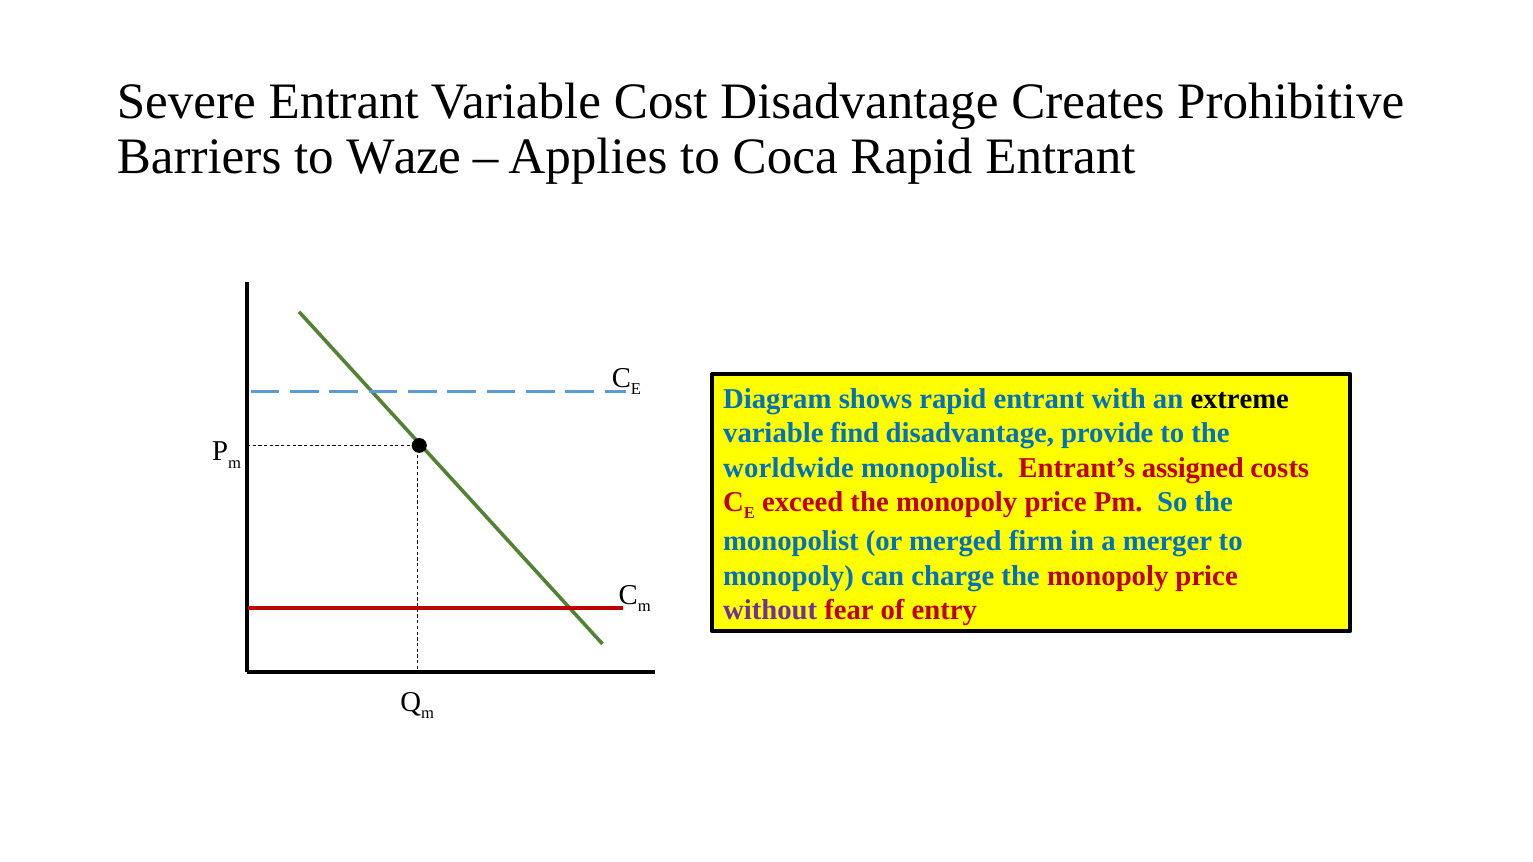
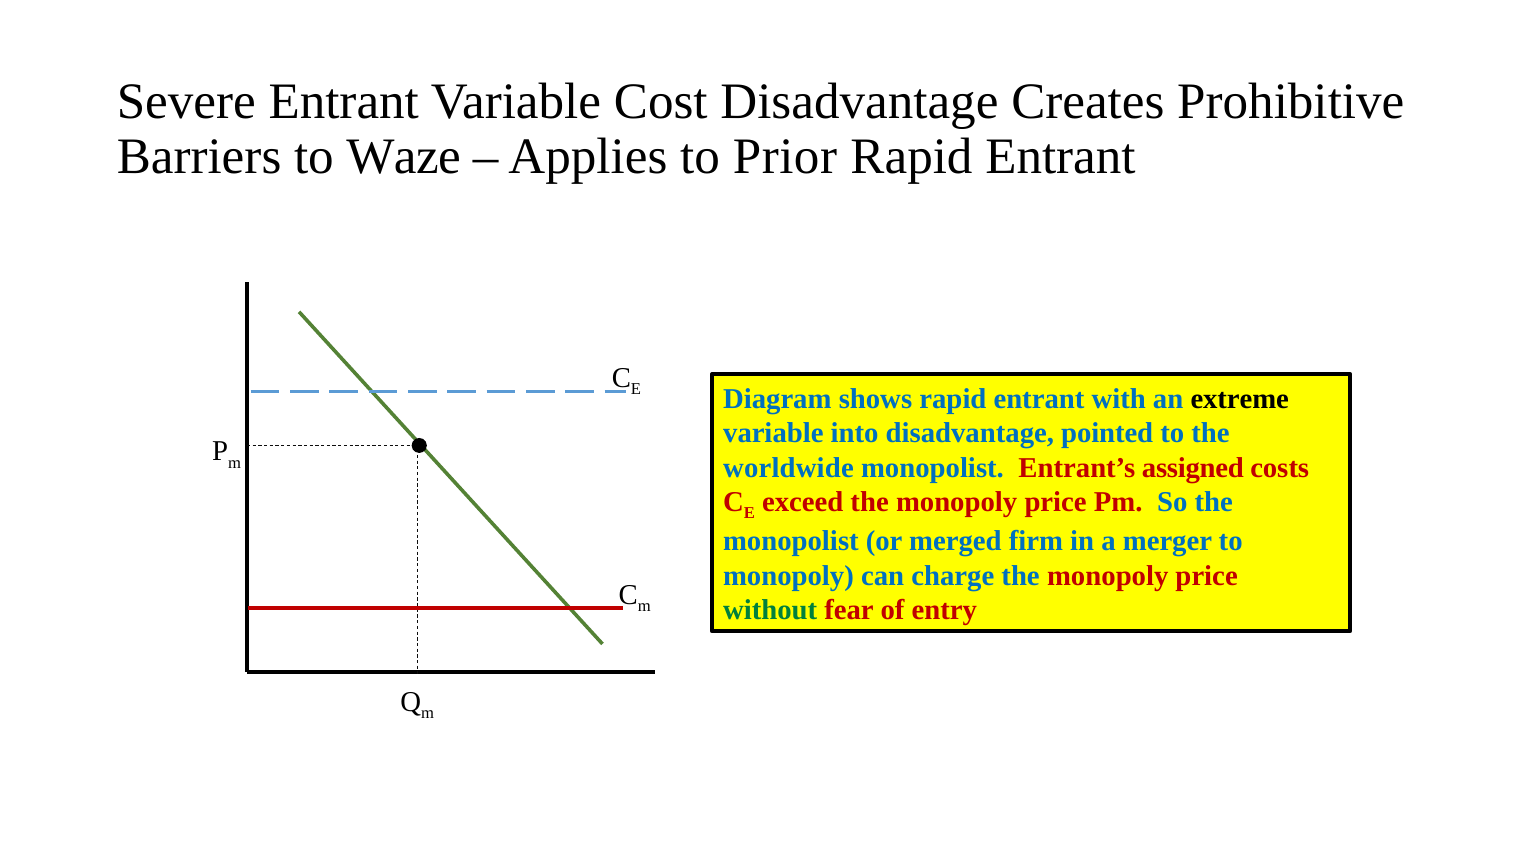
Coca: Coca -> Prior
find: find -> into
provide: provide -> pointed
without colour: purple -> green
